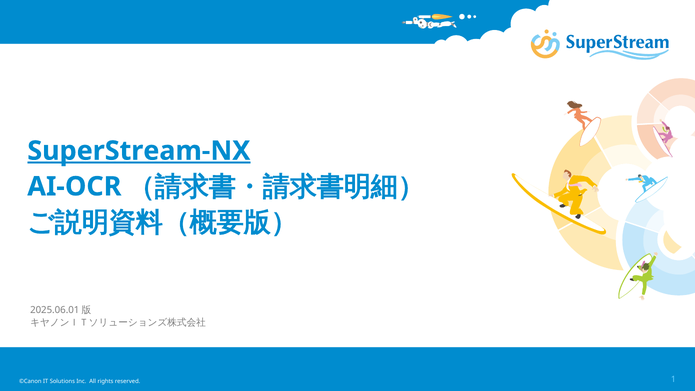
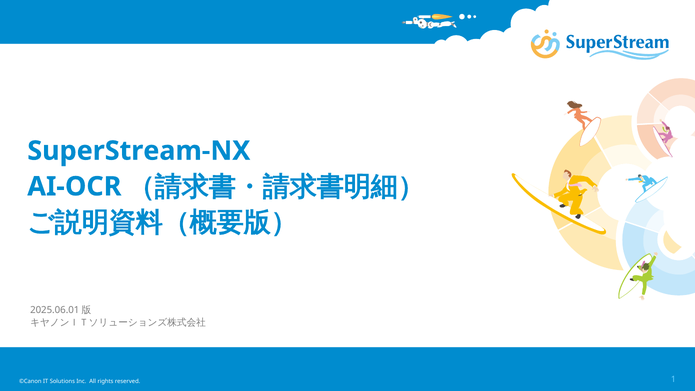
SuperStream-NX underline: present -> none
